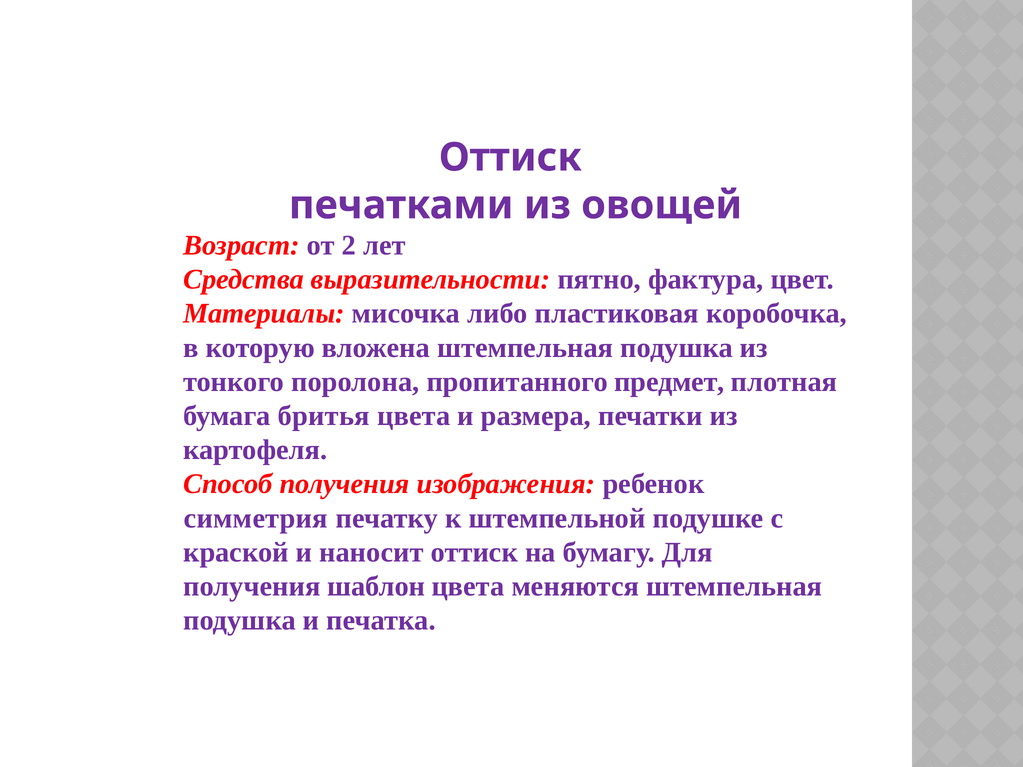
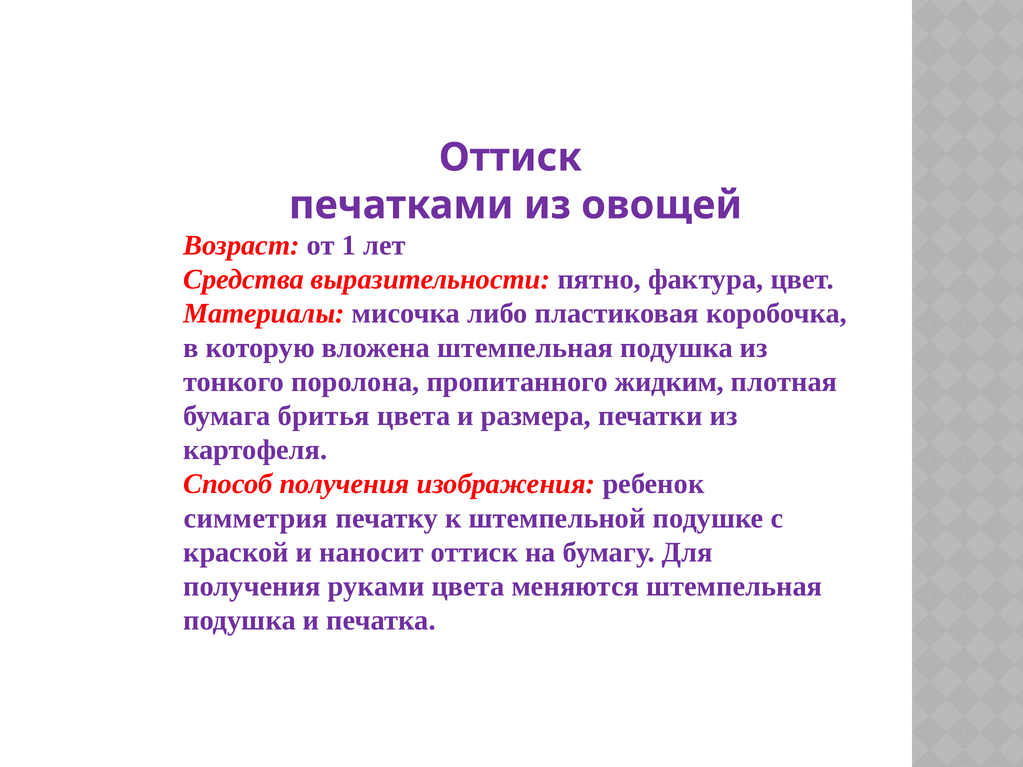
2: 2 -> 1
предмет: предмет -> жидким
шаблон: шаблон -> руками
